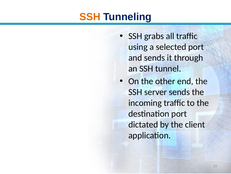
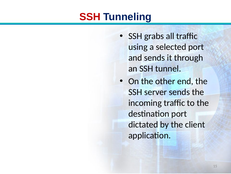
SSH at (90, 17) colour: orange -> red
